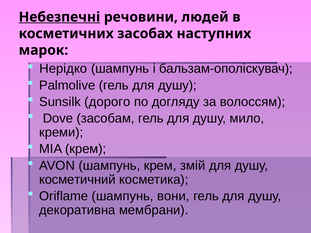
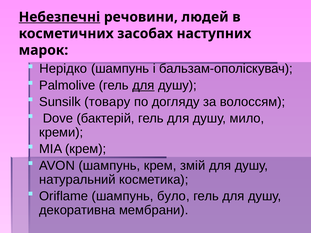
для at (143, 85) underline: none -> present
дорого: дорого -> товару
засобам: засобам -> бактерій
косметичний: косметичний -> натуральний
вони: вони -> було
